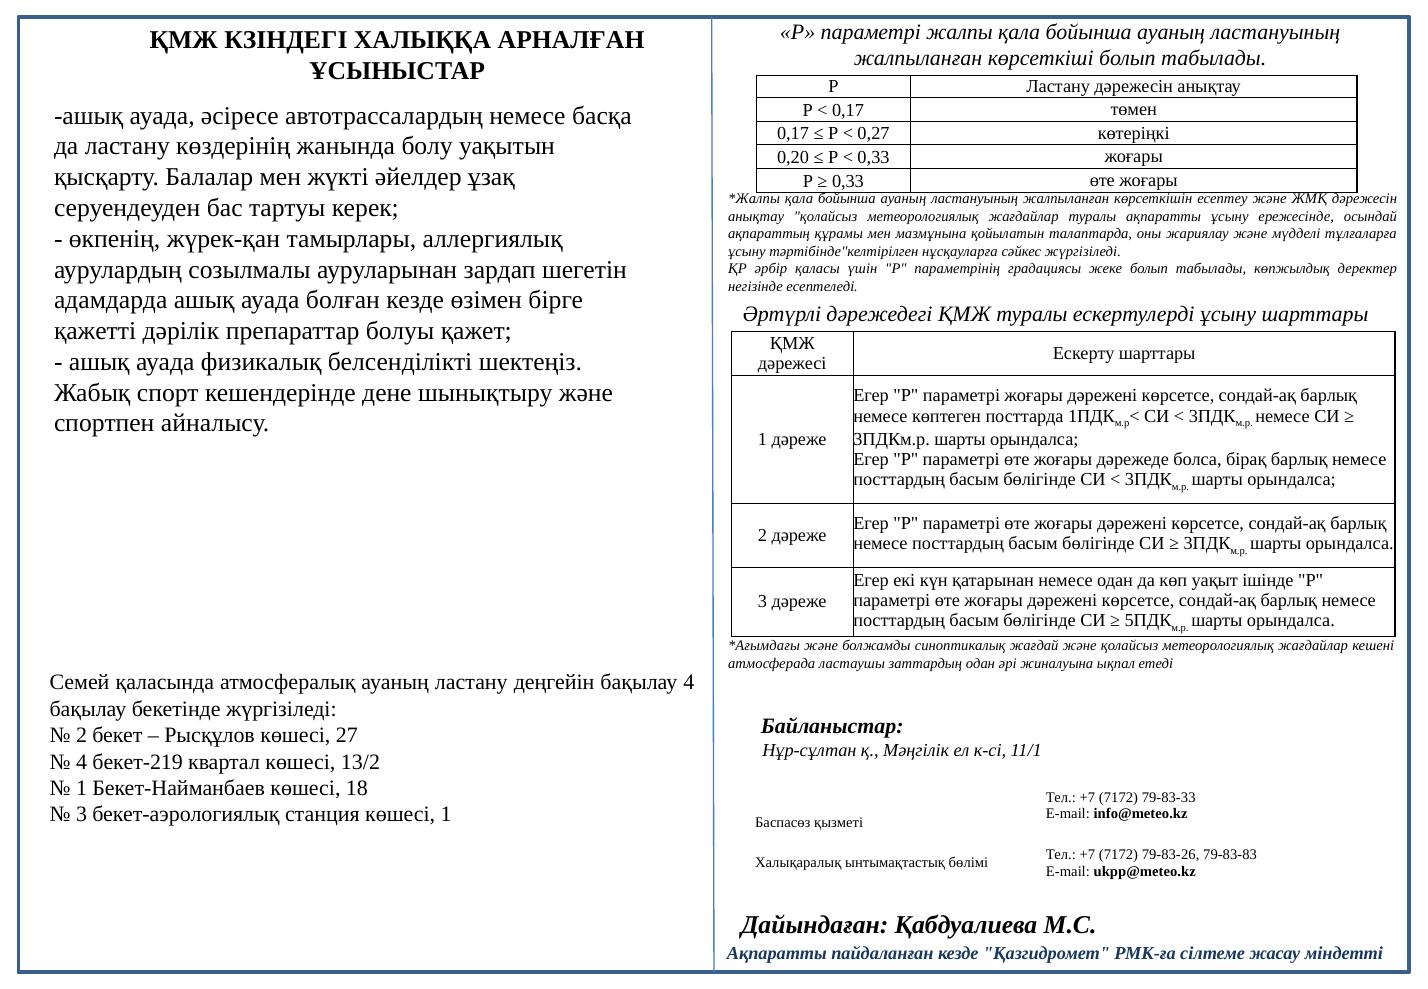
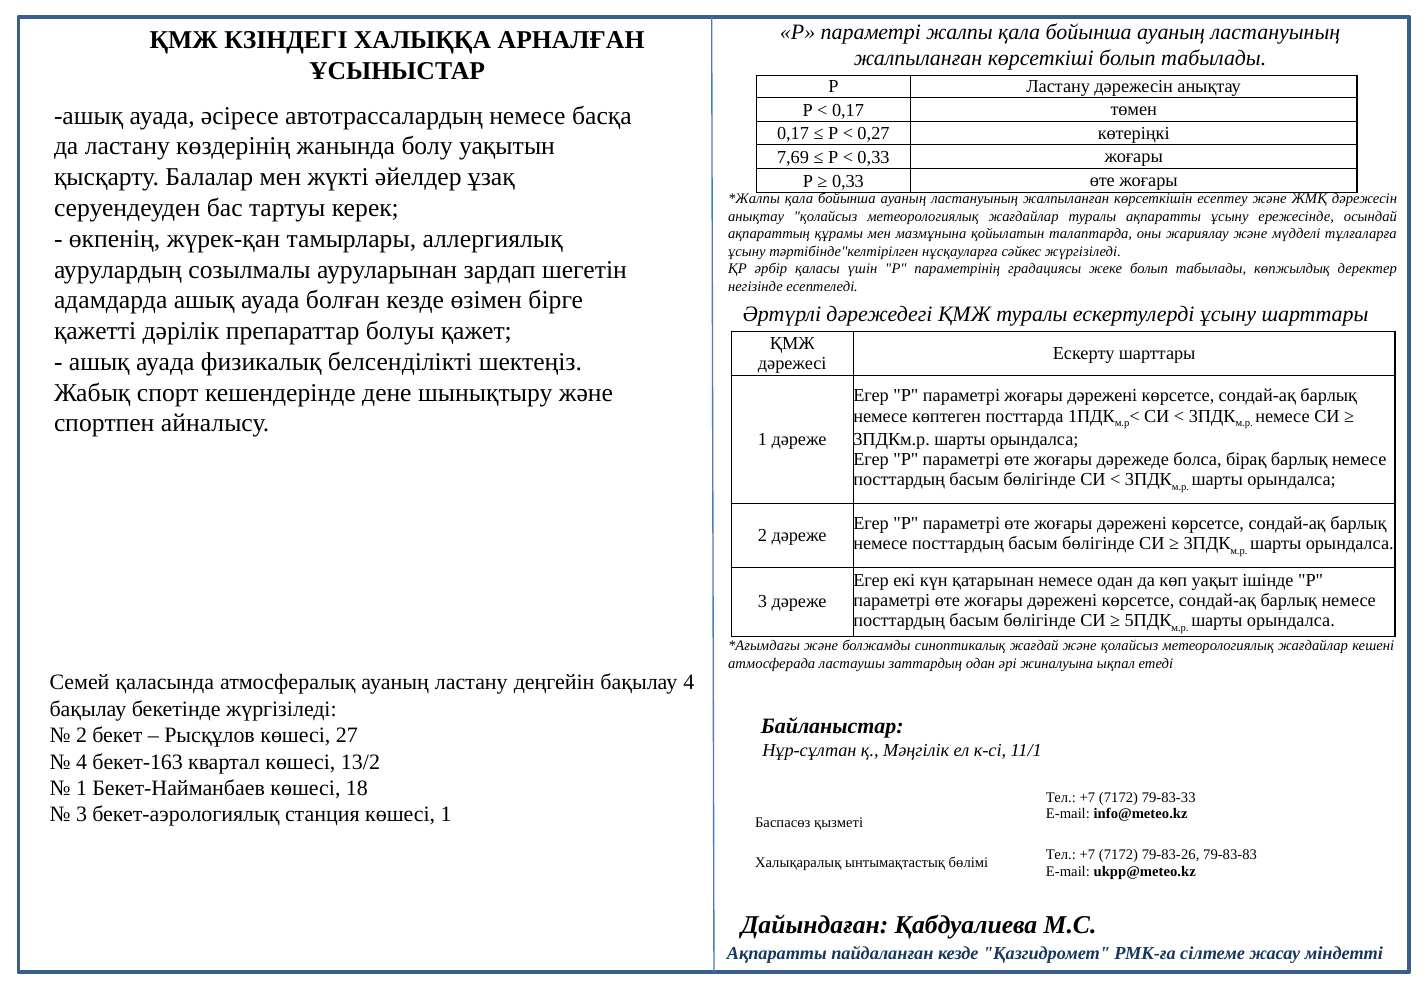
0,20: 0,20 -> 7,69
бекет-219: бекет-219 -> бекет-163
